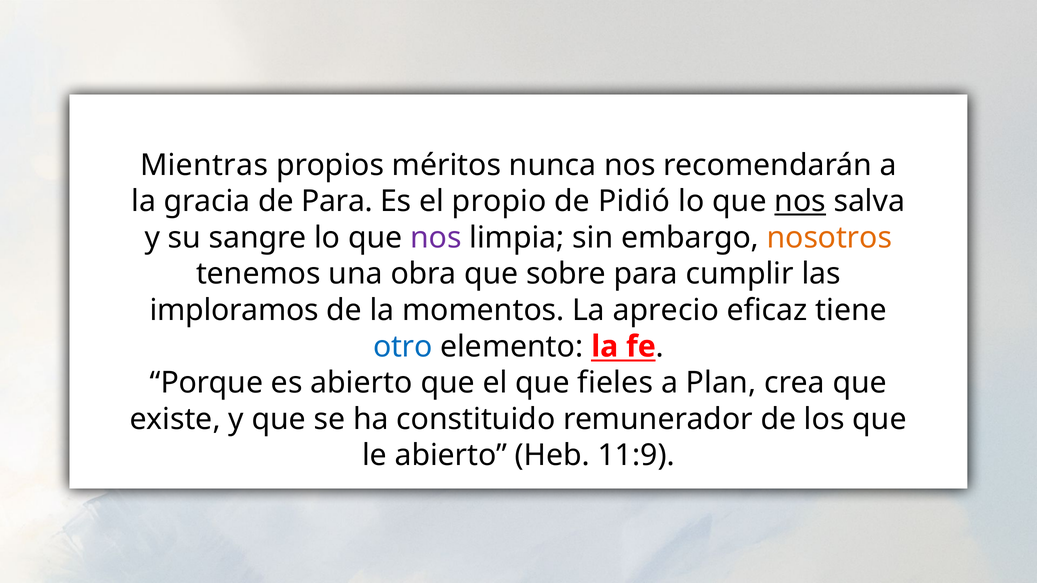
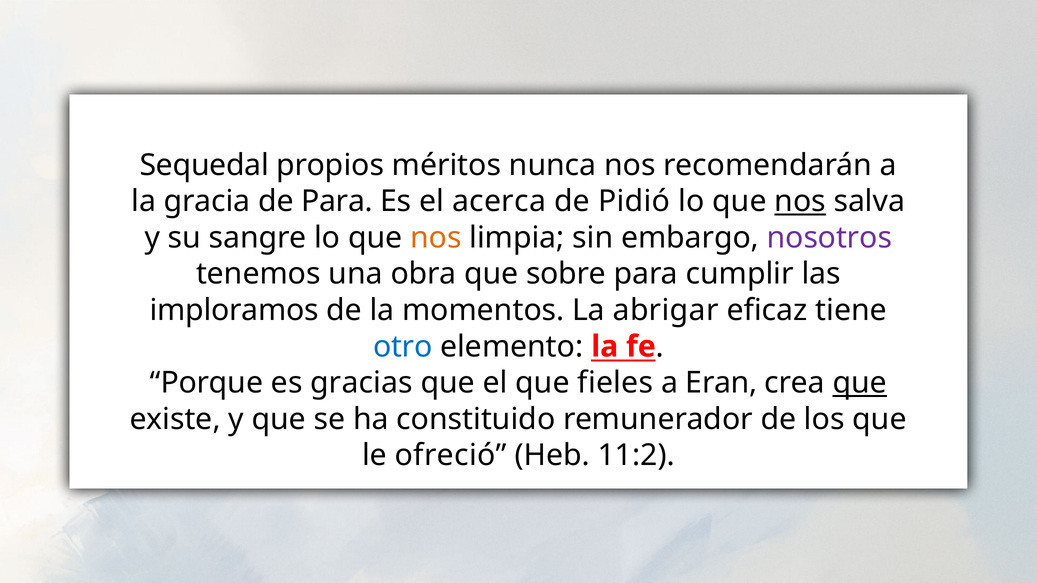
Mientras: Mientras -> Sequedal
propio: propio -> acerca
nos at (436, 238) colour: purple -> orange
nosotros colour: orange -> purple
aprecio: aprecio -> abrigar
es abierto: abierto -> gracias
Plan: Plan -> Eran
que at (860, 383) underline: none -> present
le abierto: abierto -> ofreció
11:9: 11:9 -> 11:2
